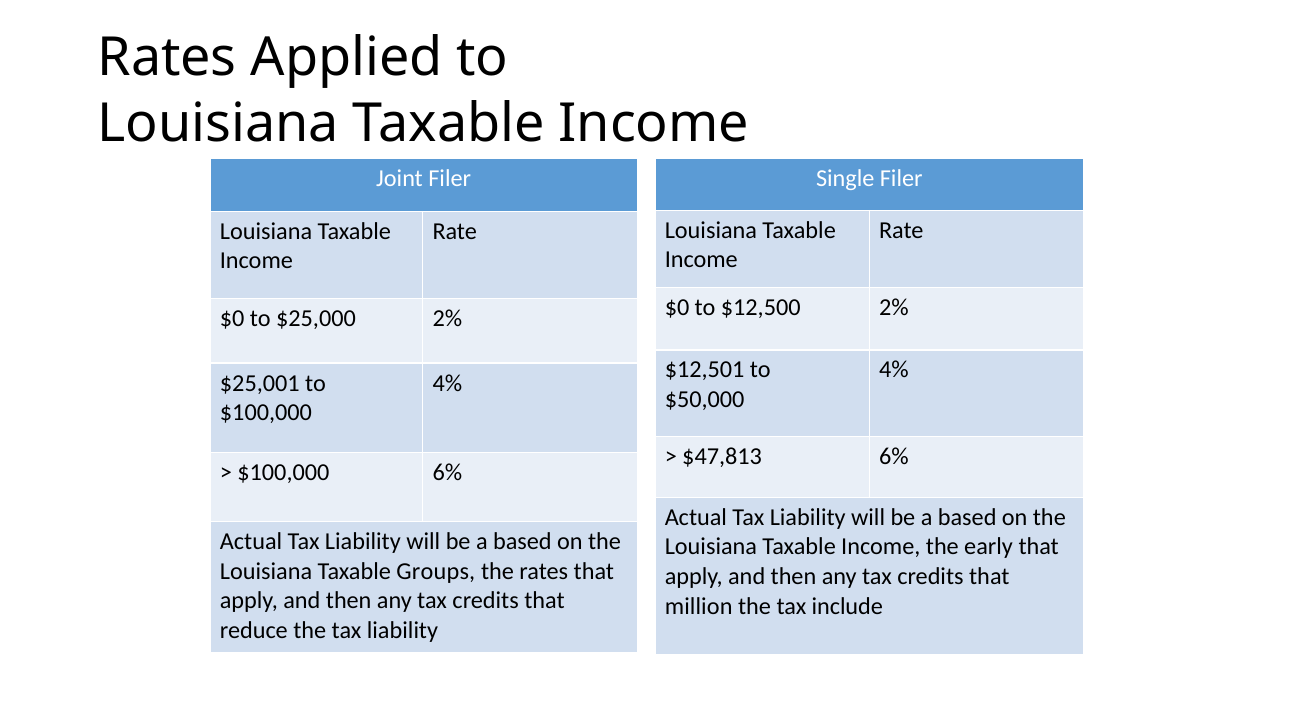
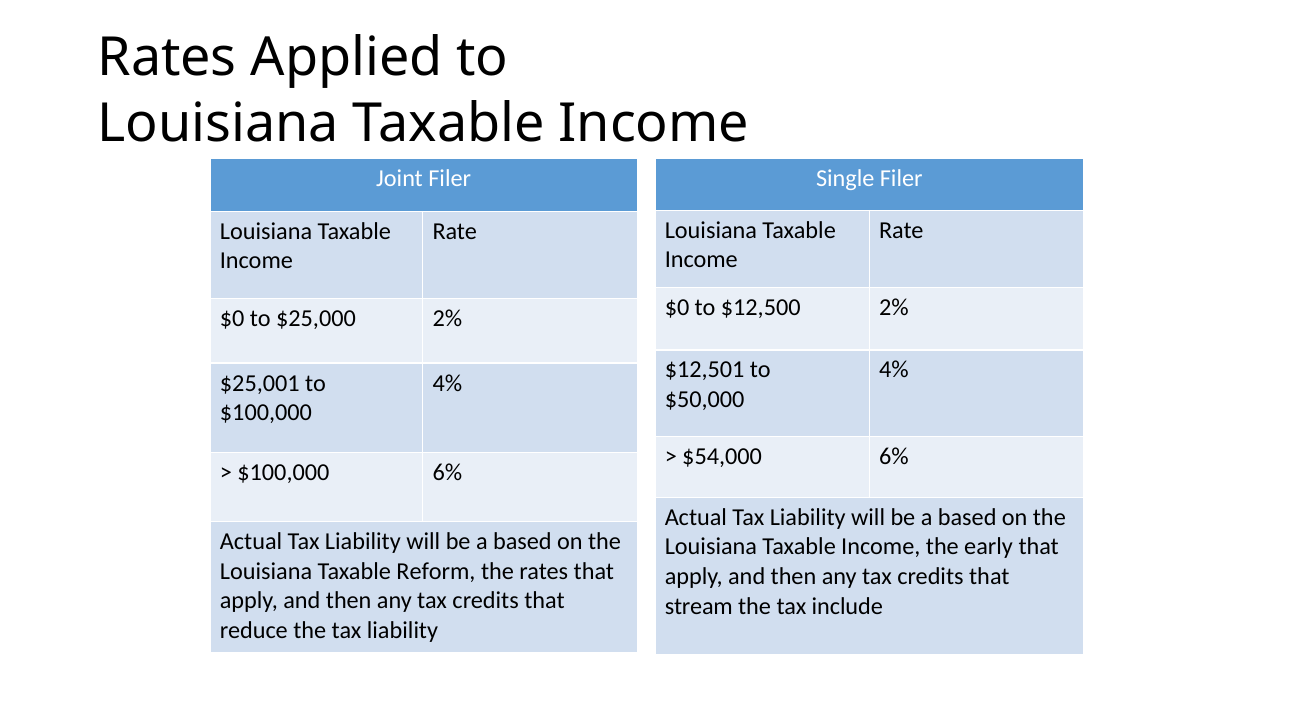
$47,813: $47,813 -> $54,000
Groups: Groups -> Reform
million: million -> stream
